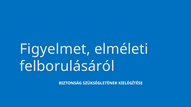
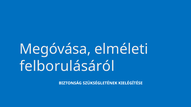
Figyelmet: Figyelmet -> Megóvása
